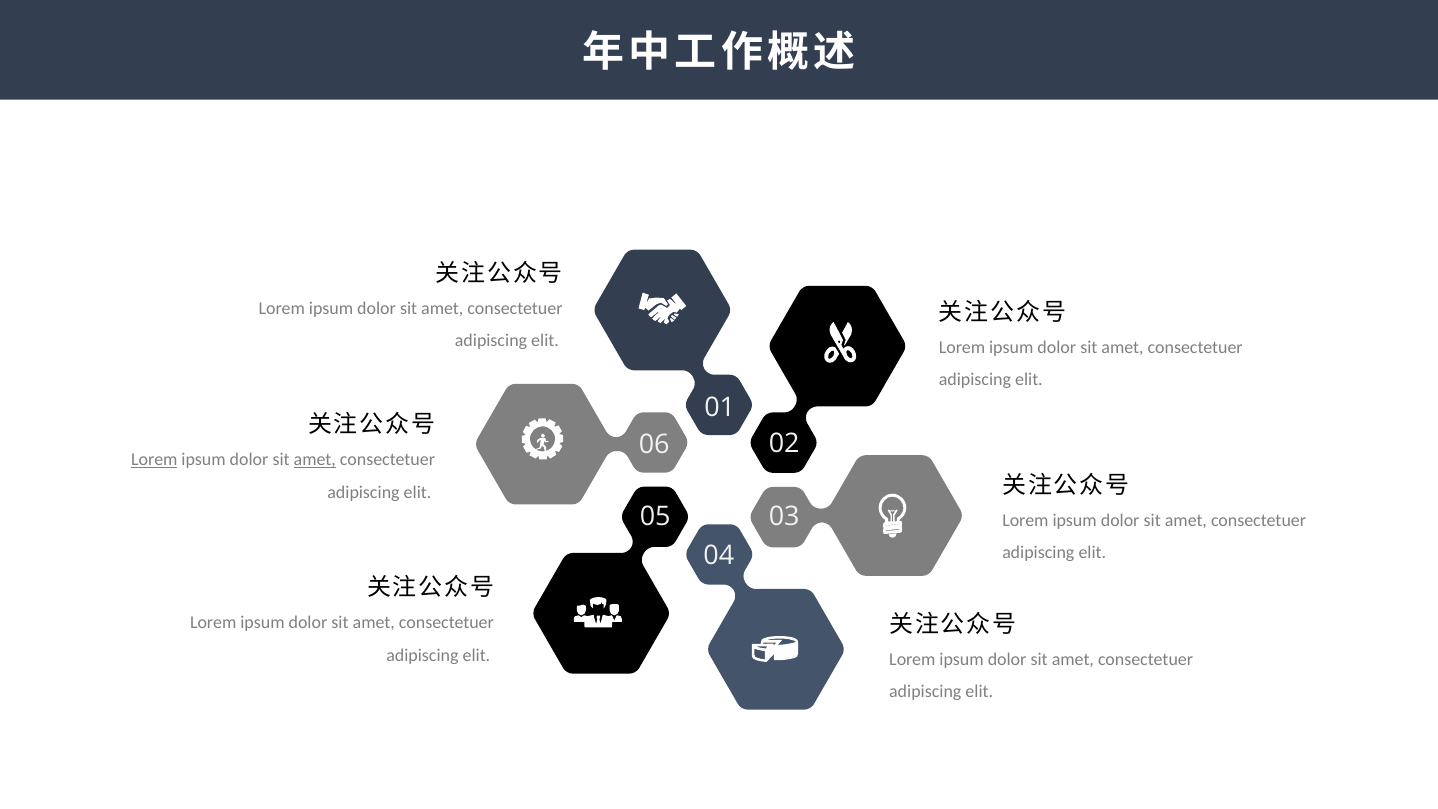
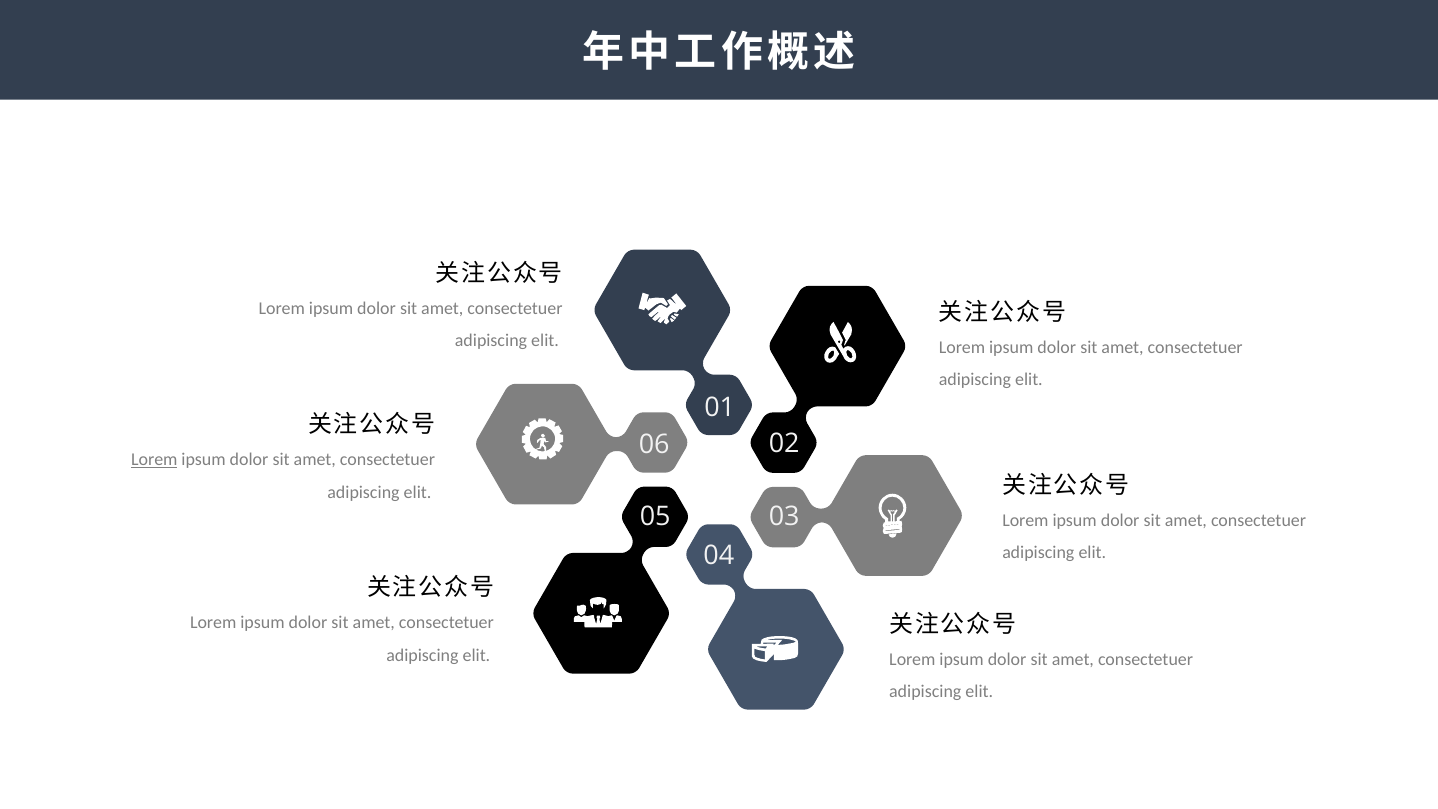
amet at (315, 460) underline: present -> none
